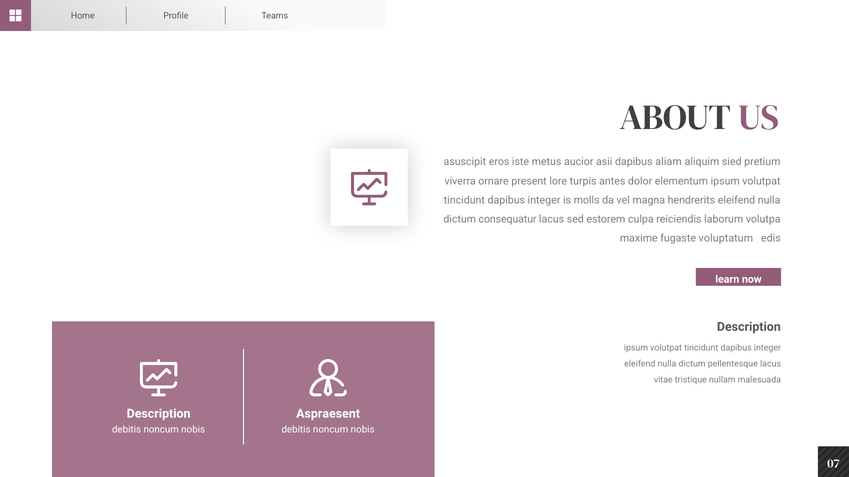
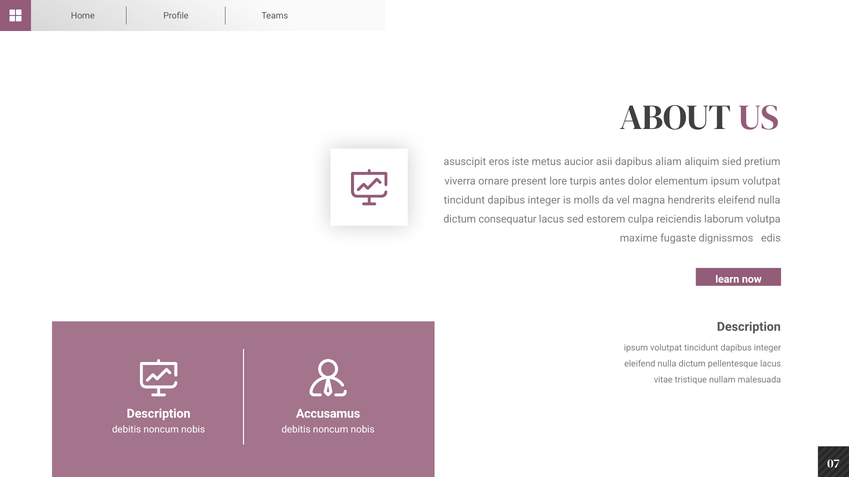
voluptatum: voluptatum -> dignissmos
Aspraesent: Aspraesent -> Accusamus
